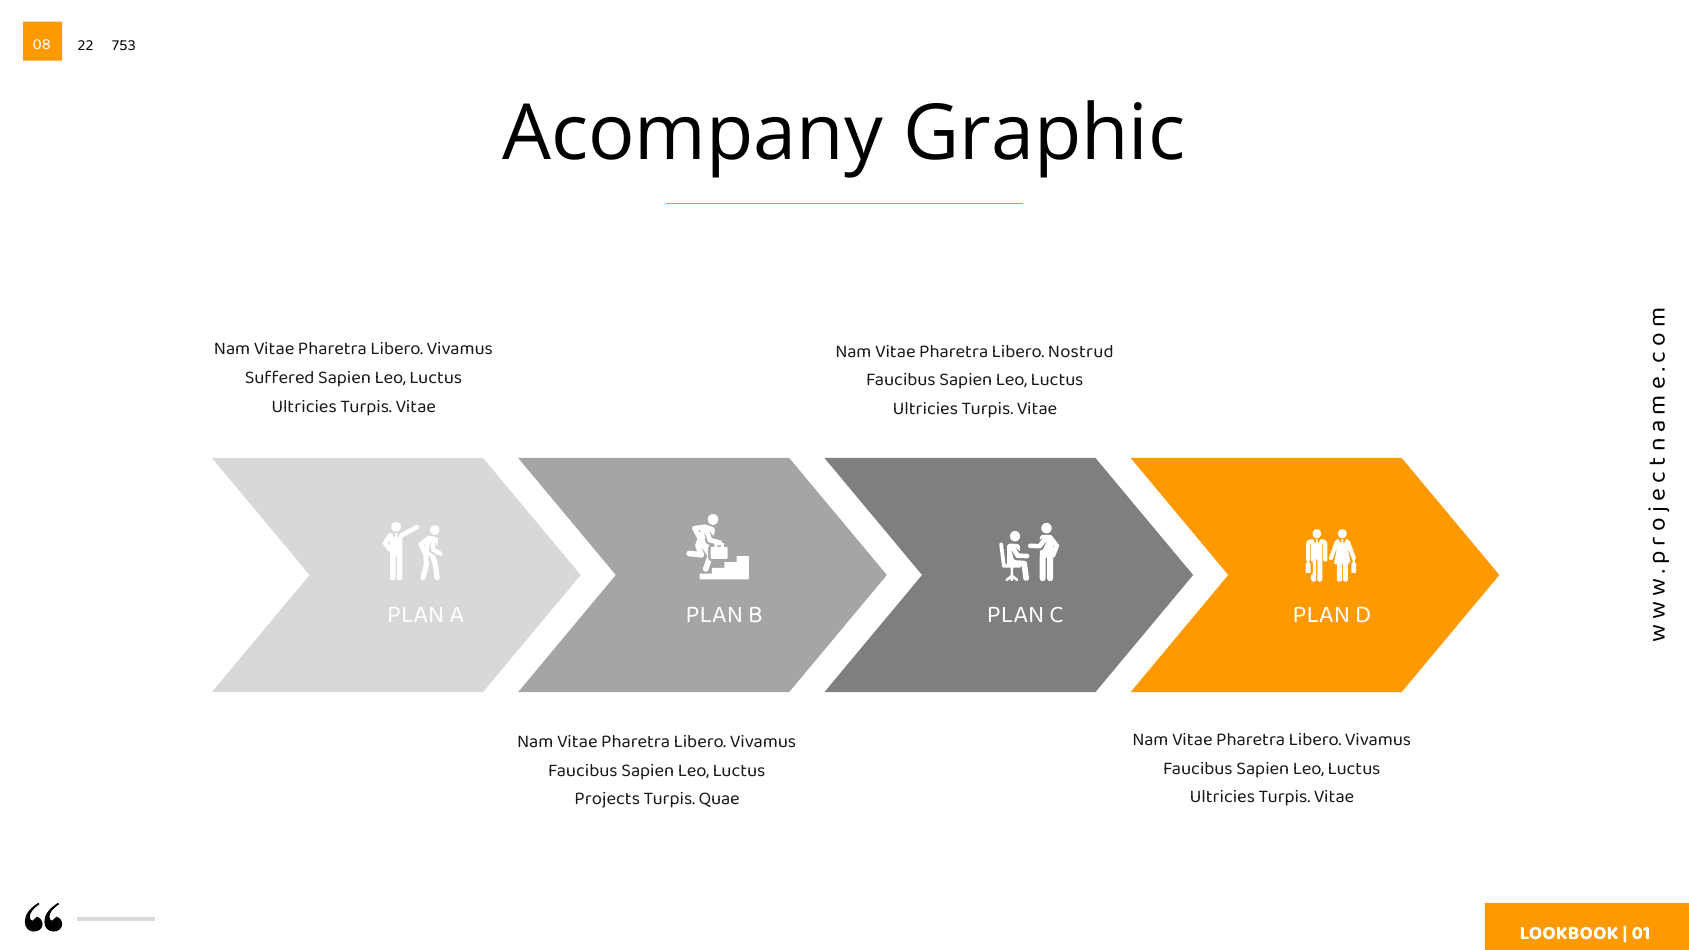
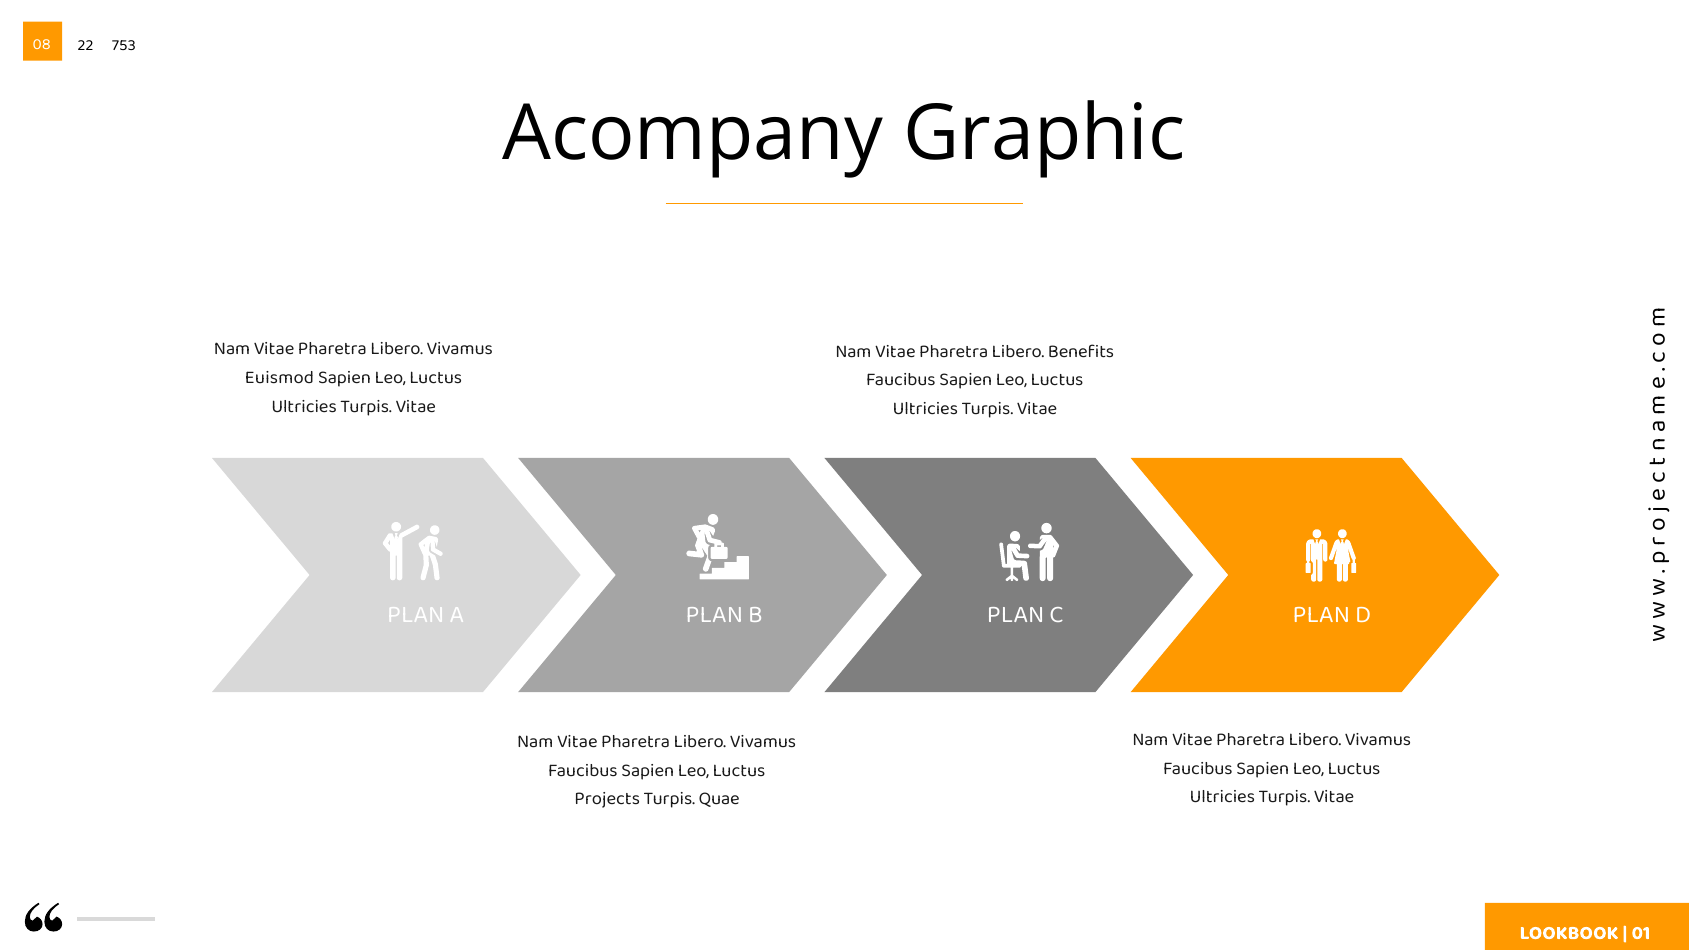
Nostrud: Nostrud -> Benefits
Suffered: Suffered -> Euismod
